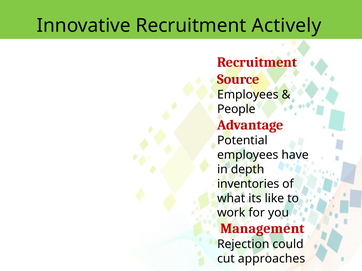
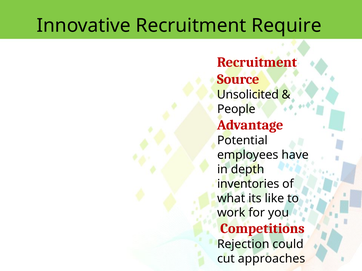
Actively: Actively -> Require
Employees at (248, 95): Employees -> Unsolicited
Management: Management -> Competitions
